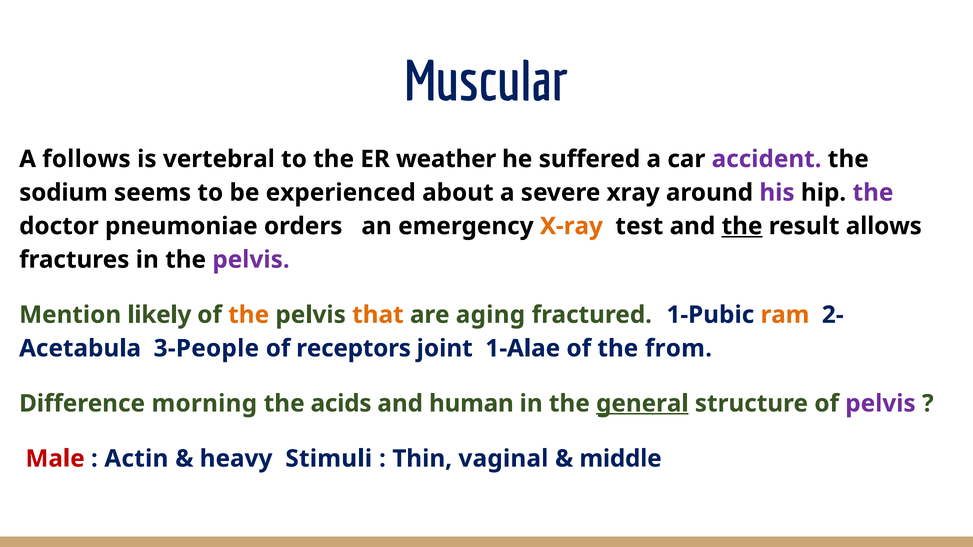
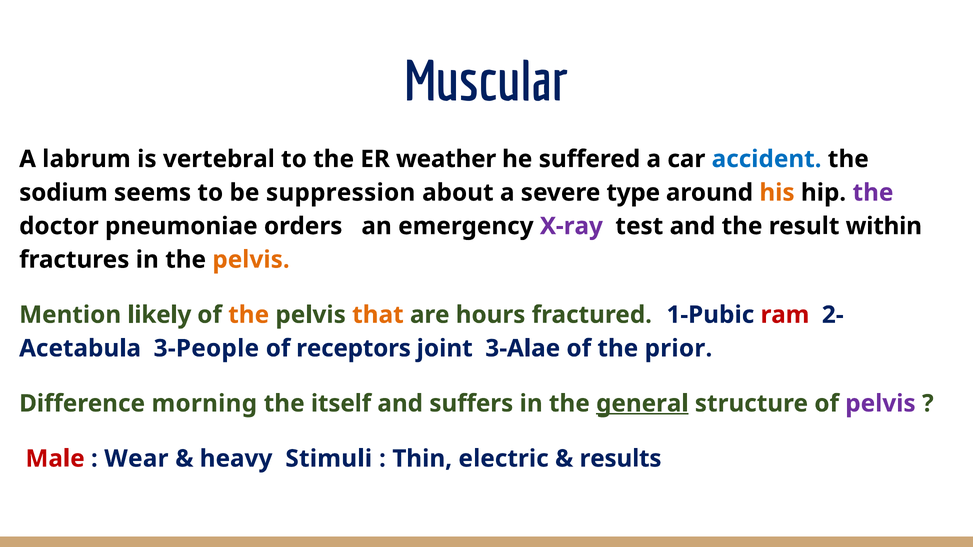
follows: follows -> labrum
accident colour: purple -> blue
experienced: experienced -> suppression
xray: xray -> type
his colour: purple -> orange
X-ray colour: orange -> purple
the at (742, 226) underline: present -> none
allows: allows -> within
pelvis at (251, 260) colour: purple -> orange
aging: aging -> hours
ram colour: orange -> red
1-Alae: 1-Alae -> 3-Alae
from: from -> prior
acids: acids -> itself
human: human -> suffers
Actin: Actin -> Wear
vaginal: vaginal -> electric
middle: middle -> results
